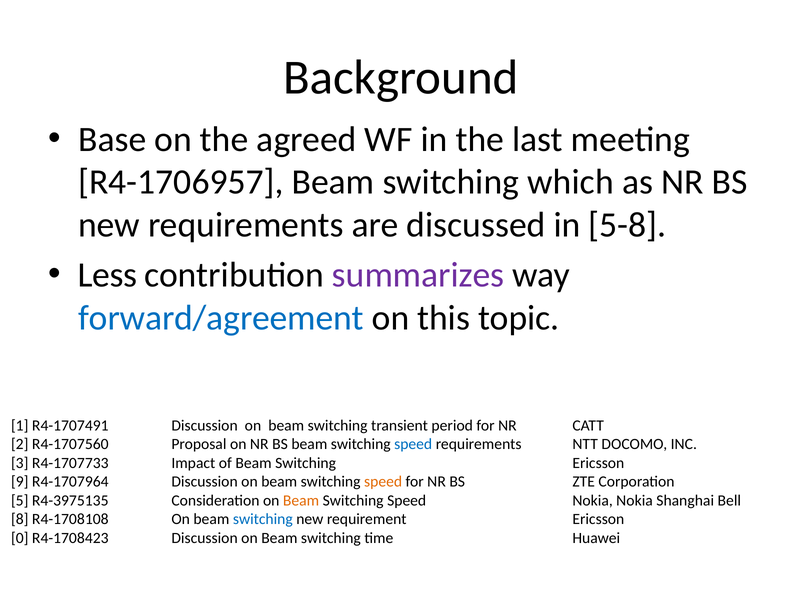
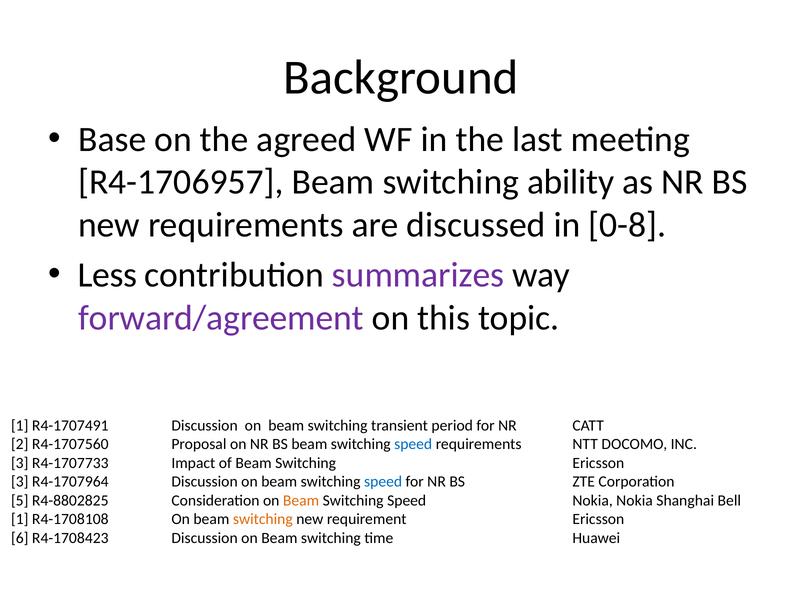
which: which -> ability
5-8: 5-8 -> 0-8
forward/agreement colour: blue -> purple
9 at (20, 481): 9 -> 3
speed at (383, 481) colour: orange -> blue
R4-3975135: R4-3975135 -> R4-8802825
8 at (20, 519): 8 -> 1
switching at (263, 519) colour: blue -> orange
0: 0 -> 6
